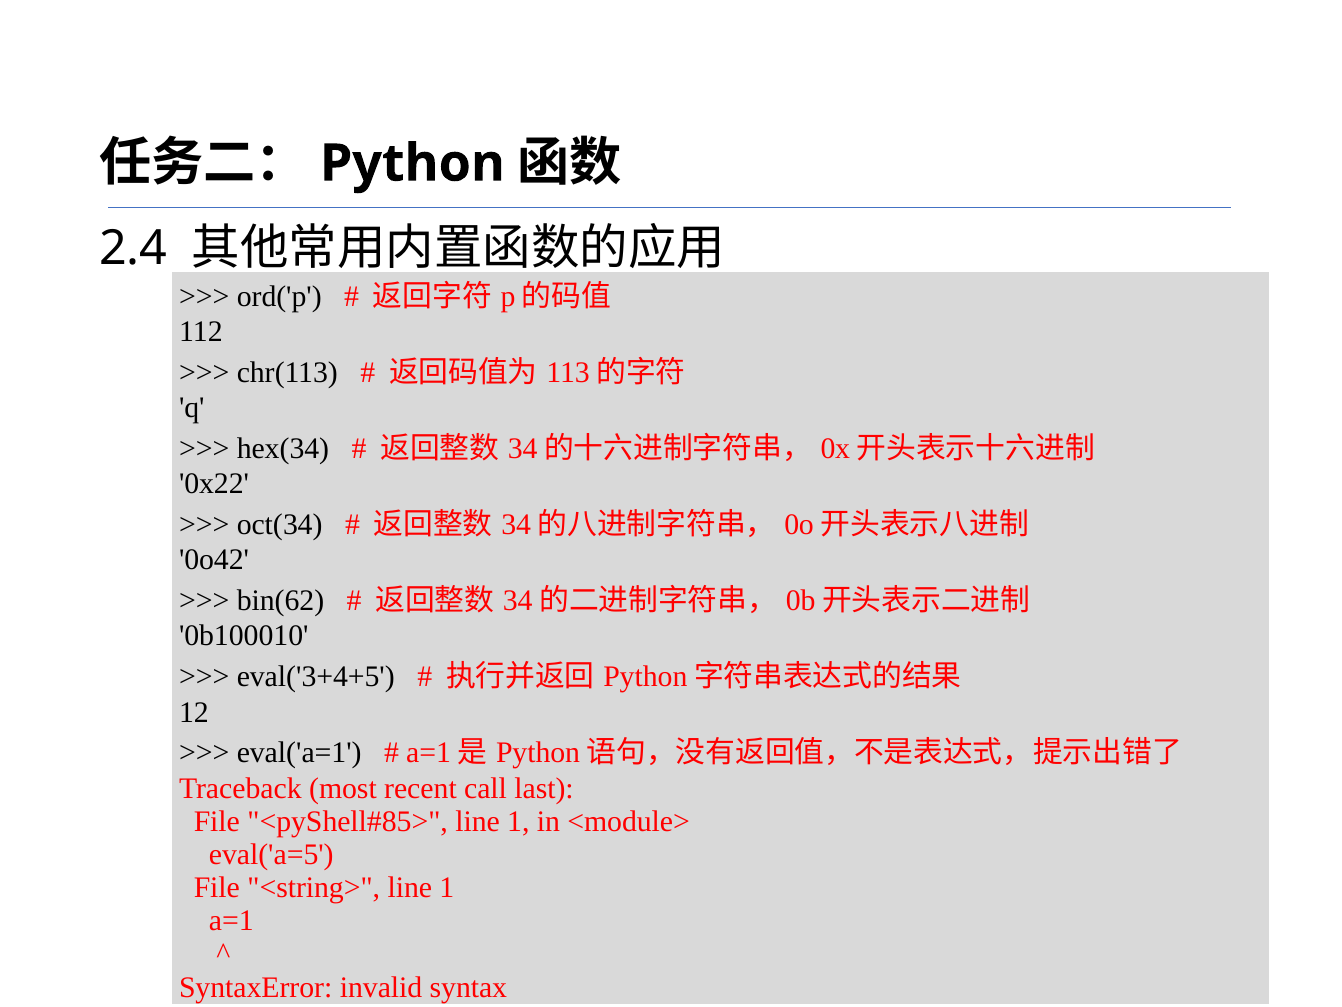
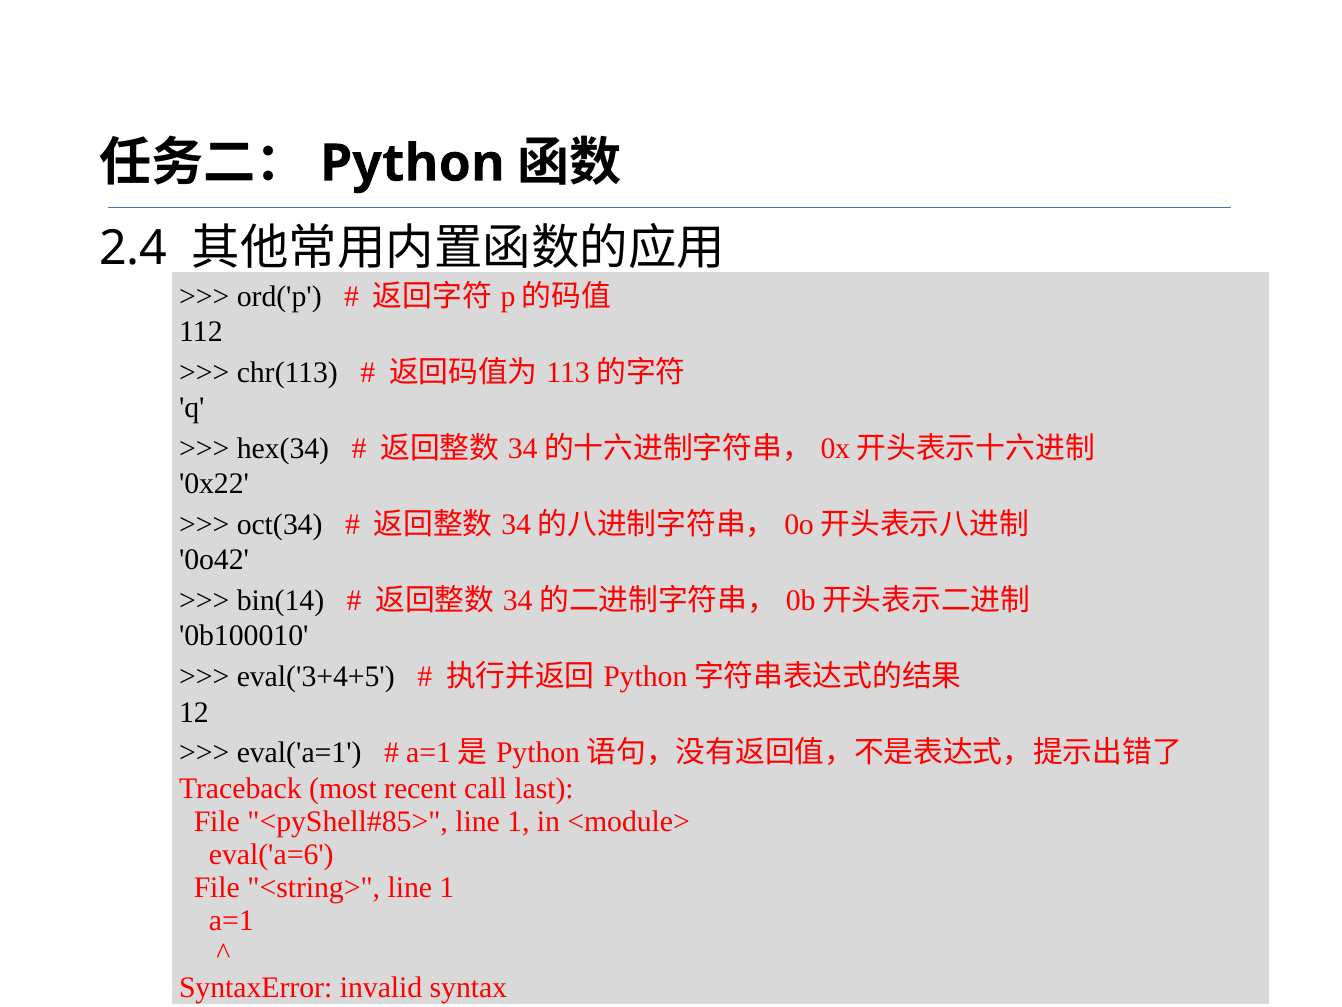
bin(62: bin(62 -> bin(14
eval('a=5: eval('a=5 -> eval('a=6
